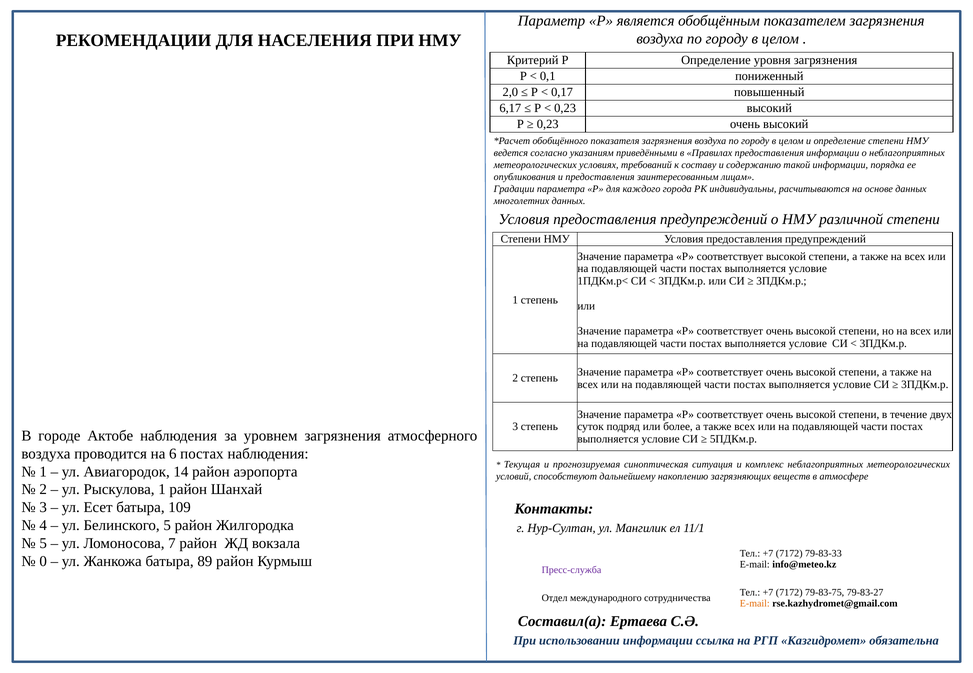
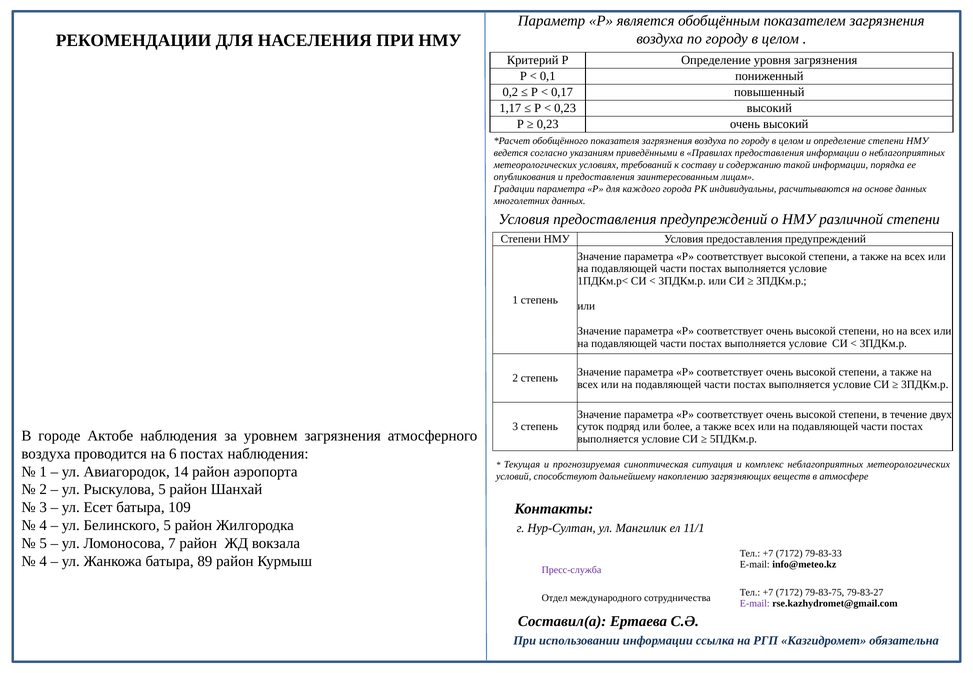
2,0: 2,0 -> 0,2
6,17: 6,17 -> 1,17
Рыскулова 1: 1 -> 5
0 at (43, 562): 0 -> 4
E-mail at (755, 604) colour: orange -> purple
